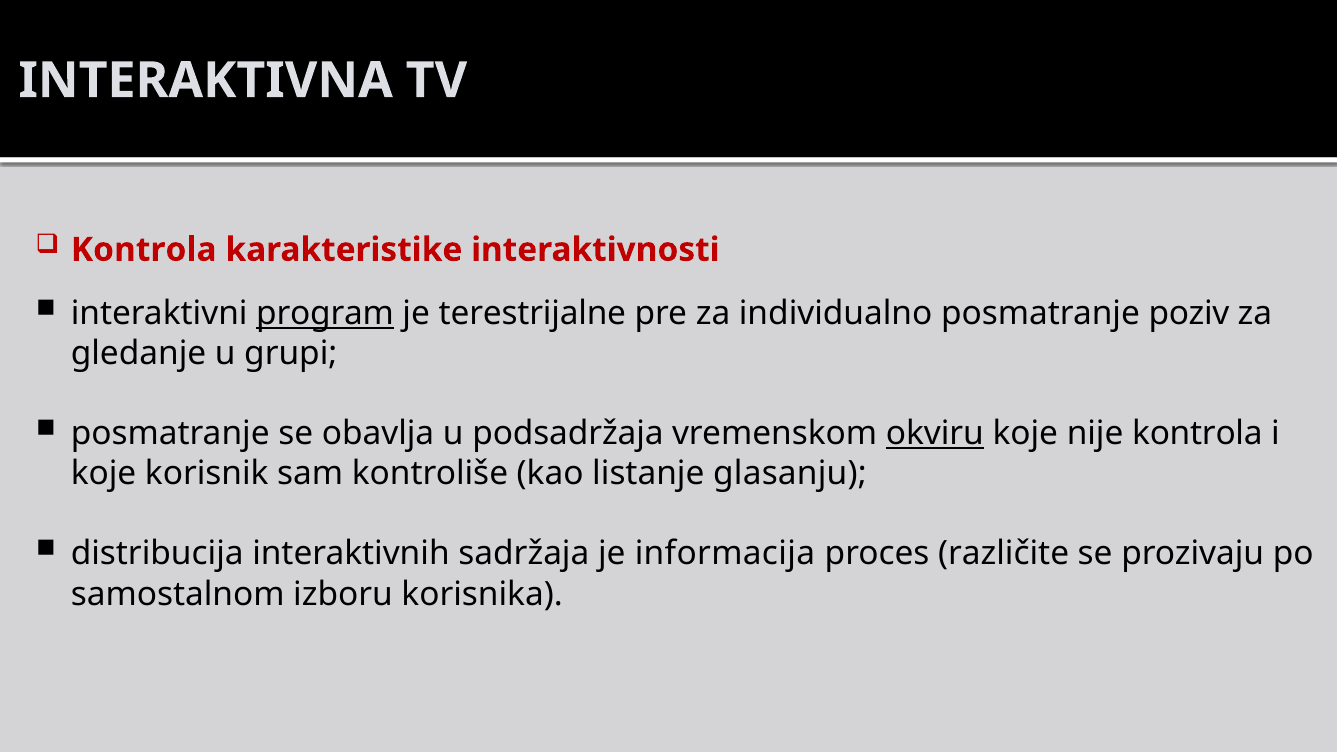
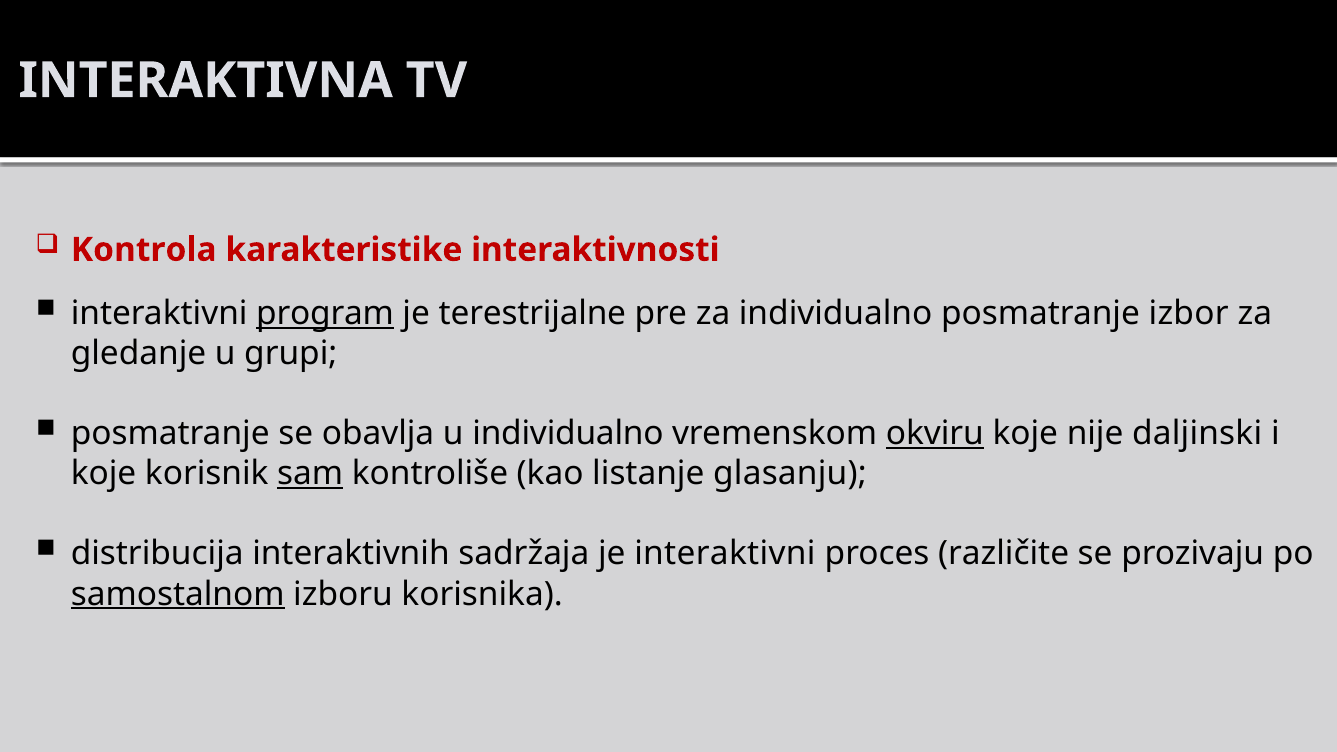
poziv: poziv -> izbor
u podsadržaja: podsadržaja -> individualno
nije kontrola: kontrola -> daljinski
sam underline: none -> present
je informacija: informacija -> interaktivni
samostalnom underline: none -> present
